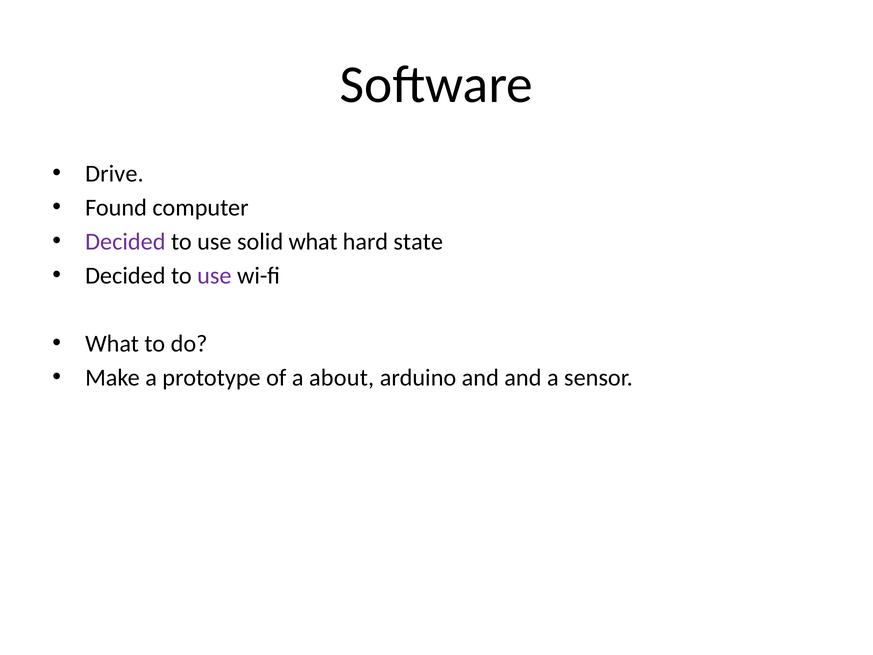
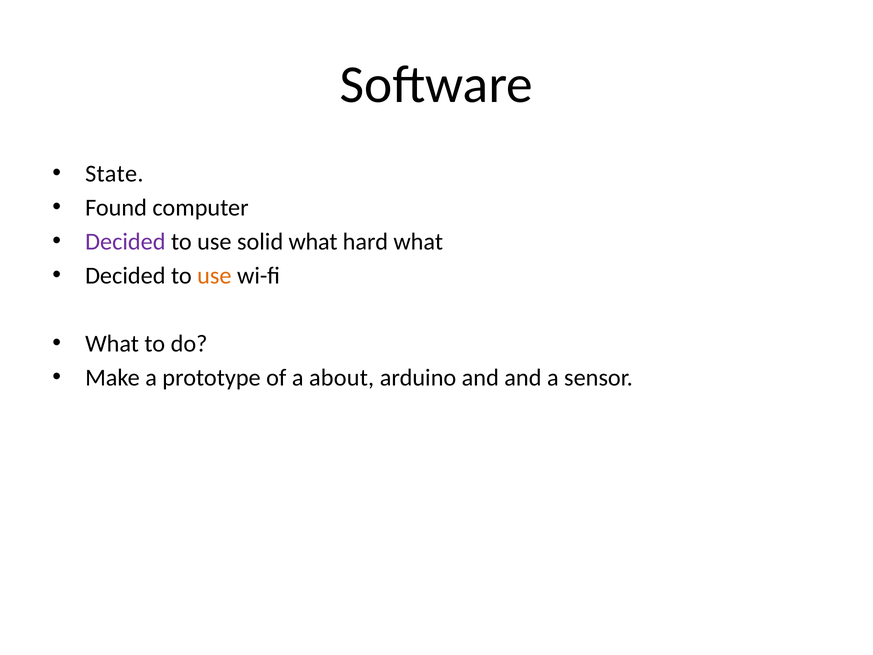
Drive: Drive -> State
hard state: state -> what
use at (214, 275) colour: purple -> orange
